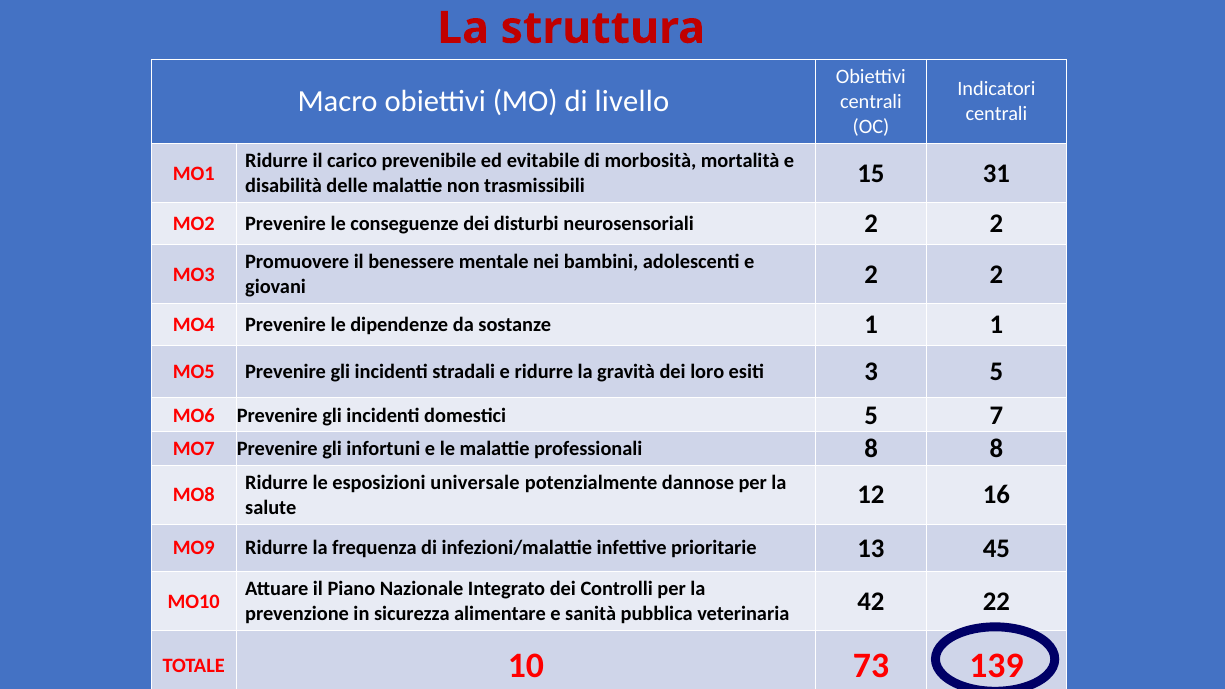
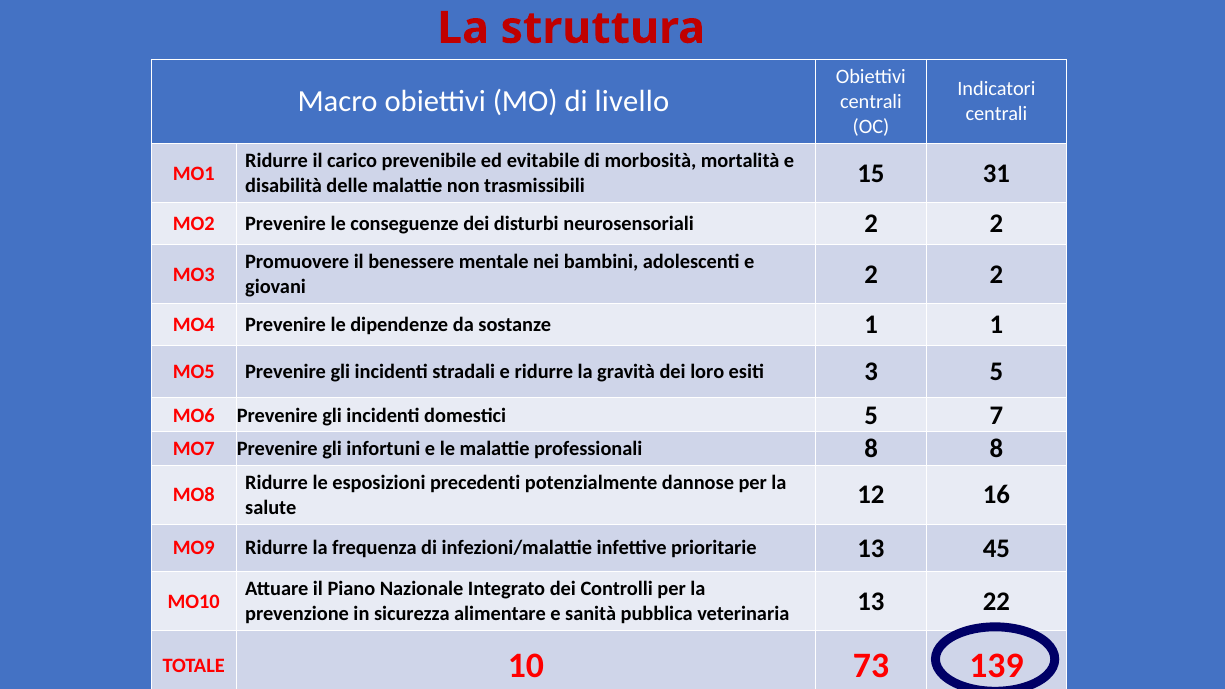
universale: universale -> precedenti
veterinaria 42: 42 -> 13
